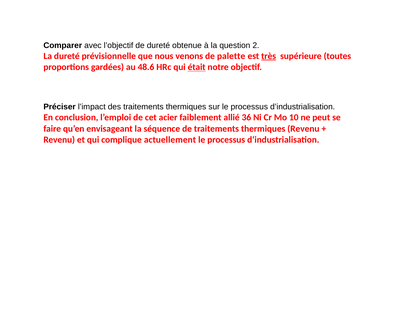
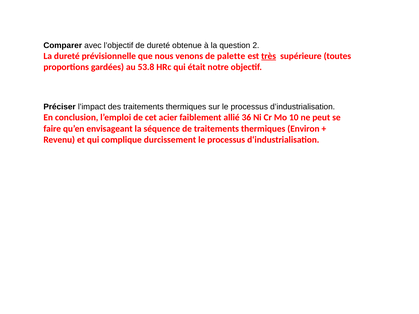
48.6: 48.6 -> 53.8
était underline: present -> none
thermiques Revenu: Revenu -> Environ
actuellement: actuellement -> durcissement
